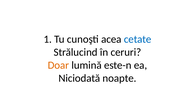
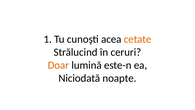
cetate colour: blue -> orange
